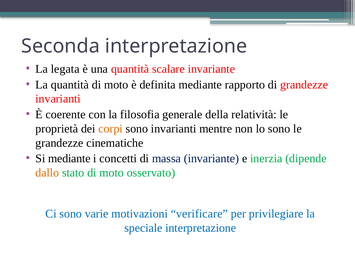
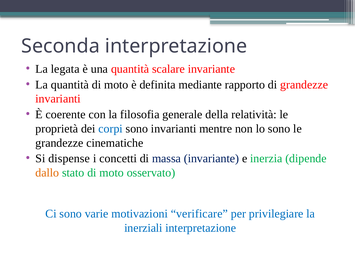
corpi colour: orange -> blue
Si mediante: mediante -> dispense
speciale: speciale -> inerziali
